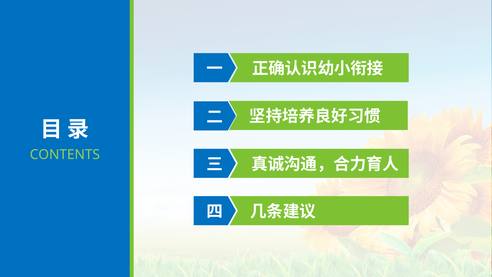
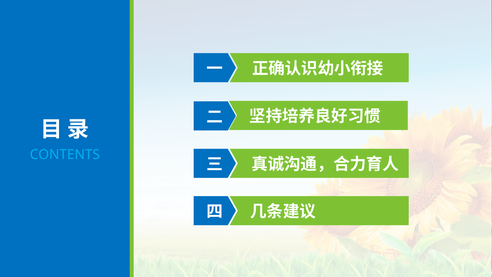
CONTENTS colour: light green -> light blue
